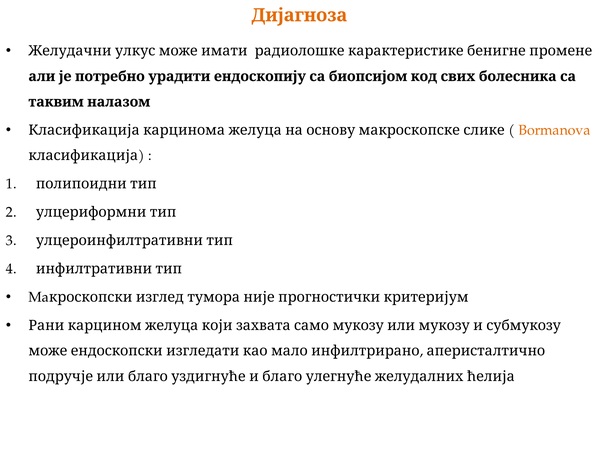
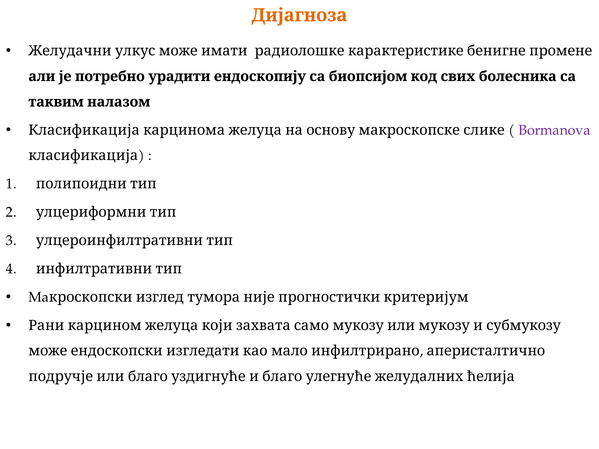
Bormanova colour: orange -> purple
